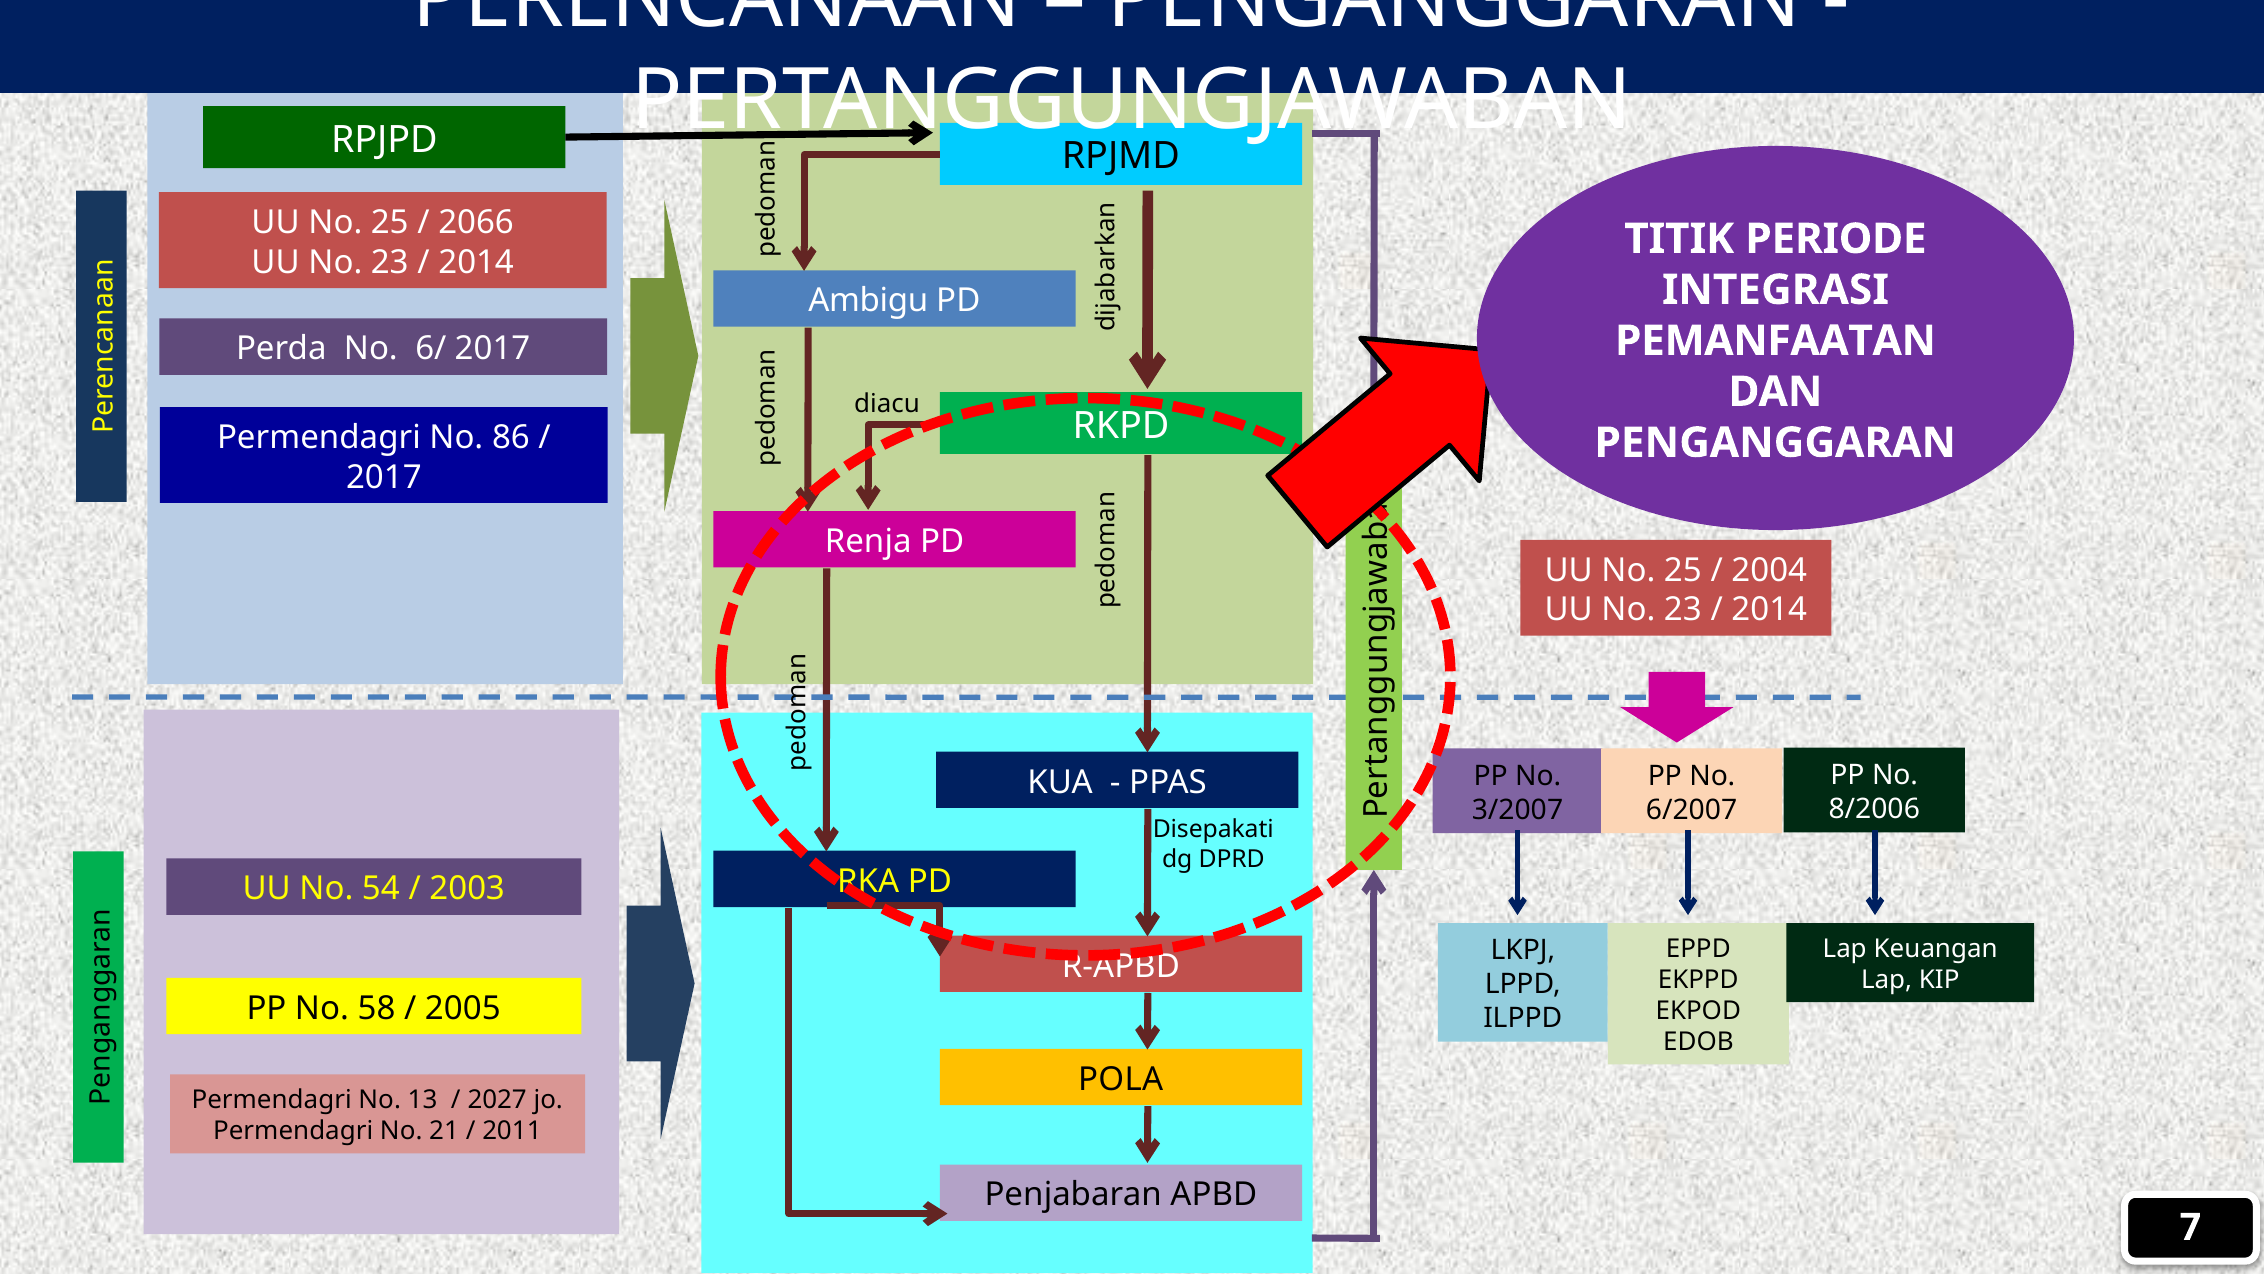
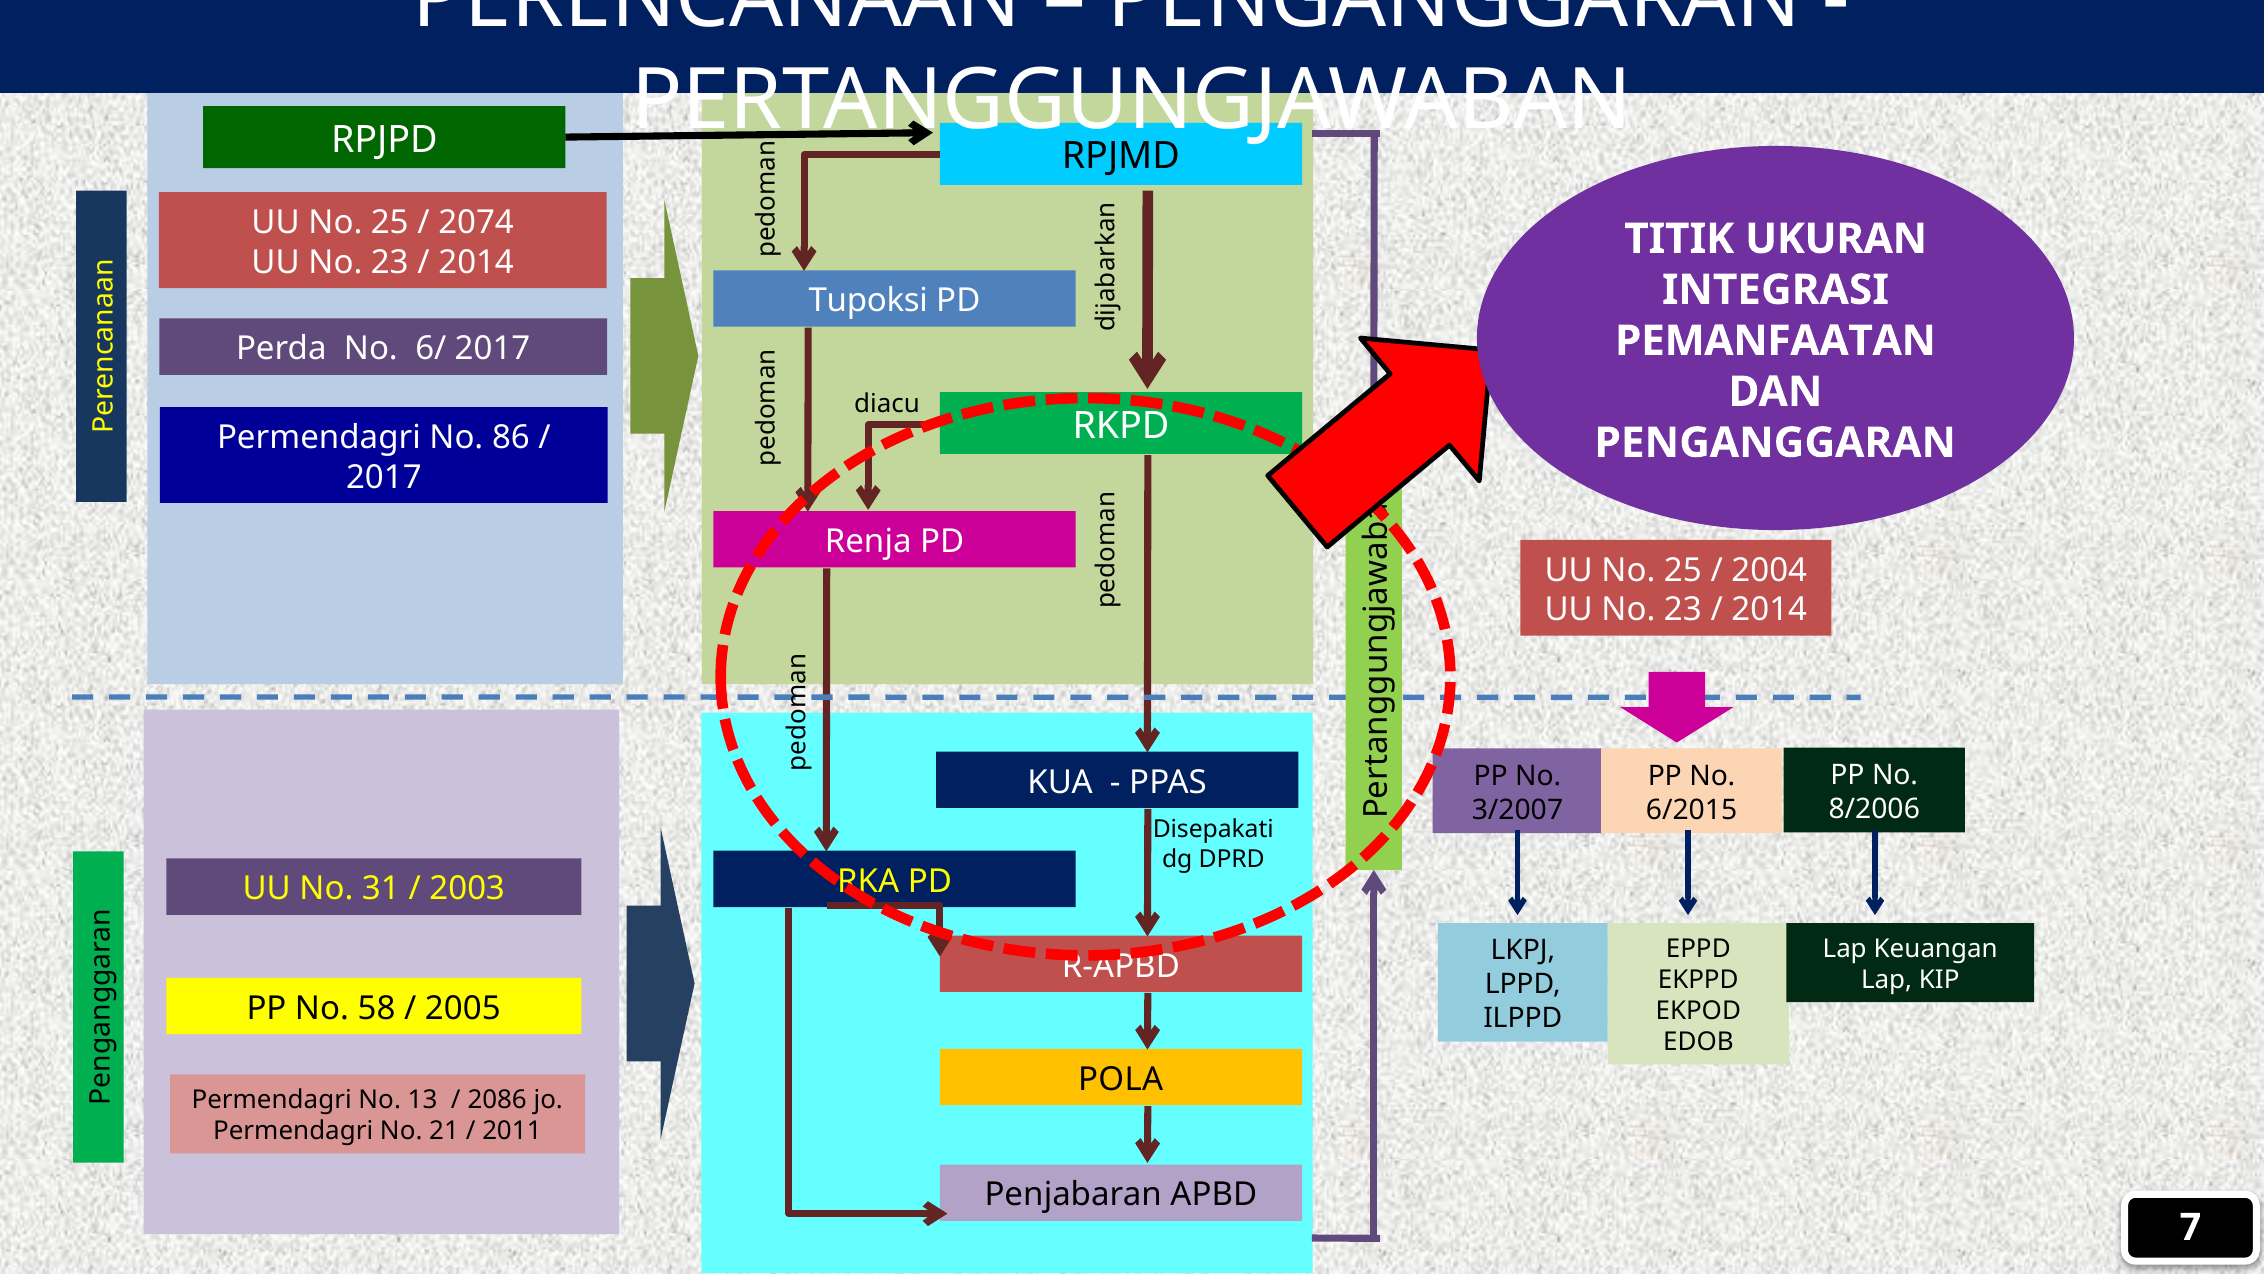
2066: 2066 -> 2074
PERIODE: PERIODE -> UKURAN
Ambigu: Ambigu -> Tupoksi
6/2007: 6/2007 -> 6/2015
54: 54 -> 31
2027: 2027 -> 2086
